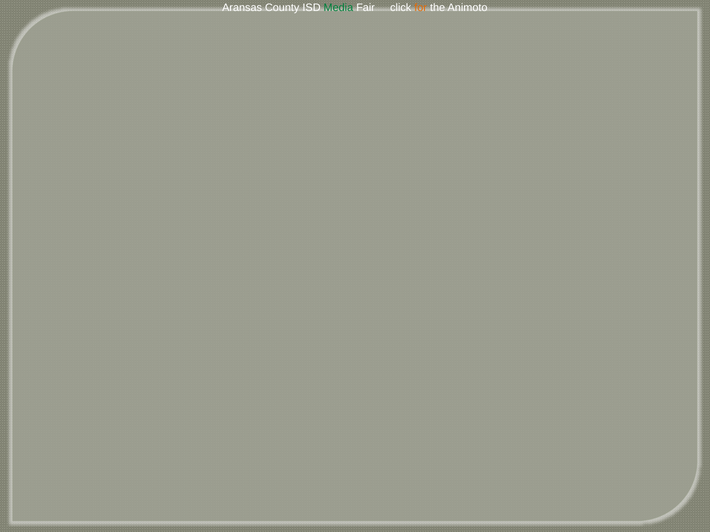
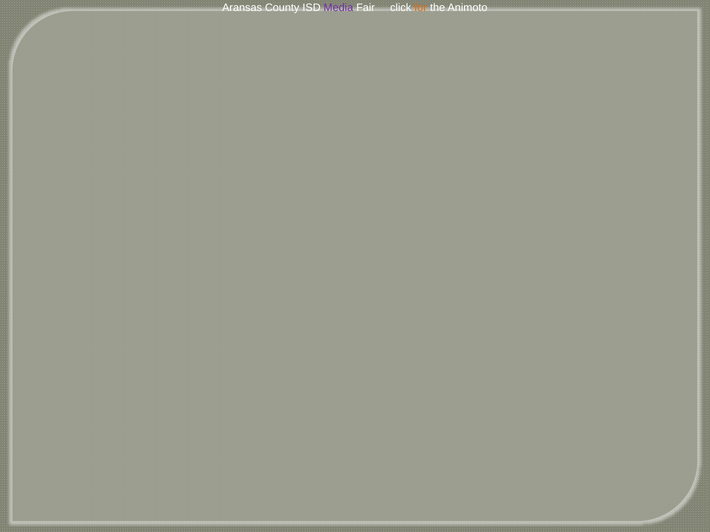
Media colour: green -> purple
